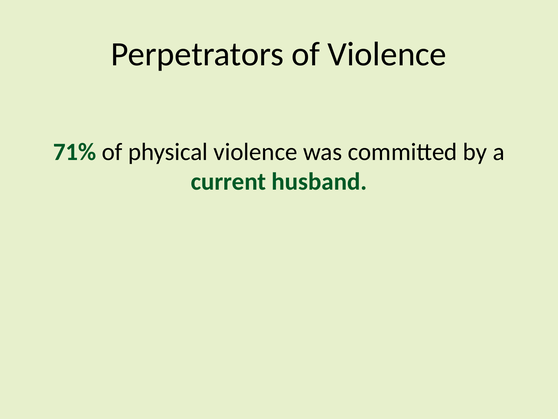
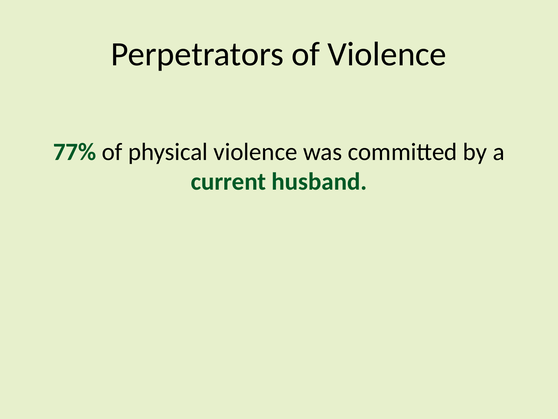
71%: 71% -> 77%
